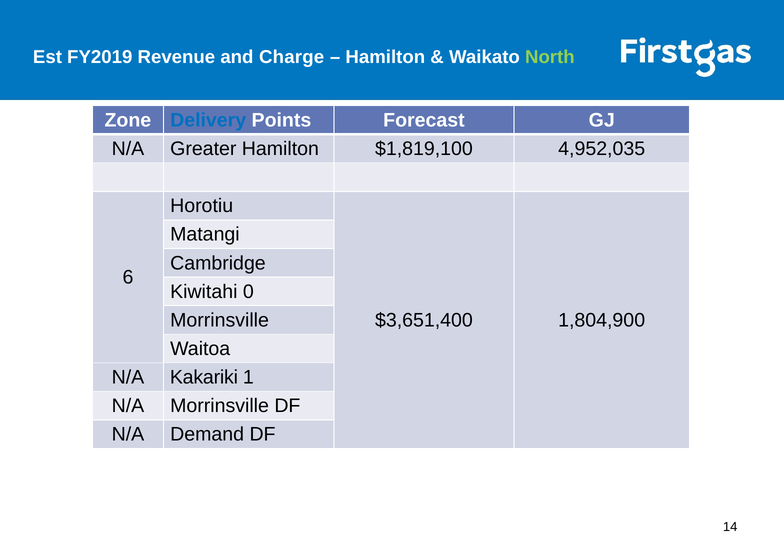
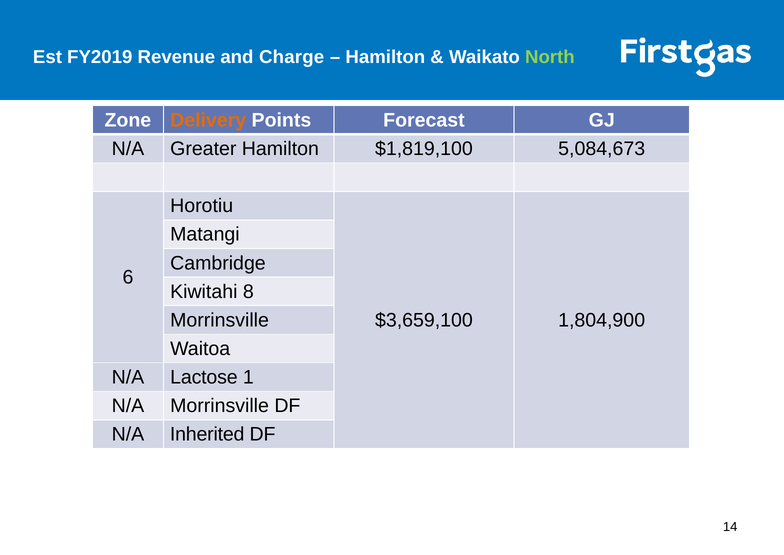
Delivery colour: blue -> orange
4,952,035: 4,952,035 -> 5,084,673
0: 0 -> 8
$3,651,400: $3,651,400 -> $3,659,100
Kakariki: Kakariki -> Lactose
Demand: Demand -> Inherited
